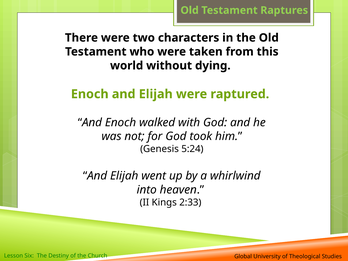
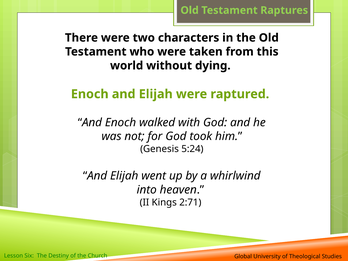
2:33: 2:33 -> 2:71
